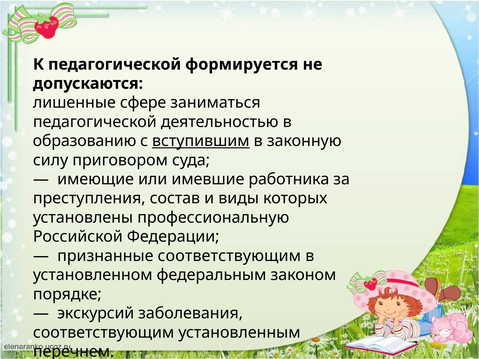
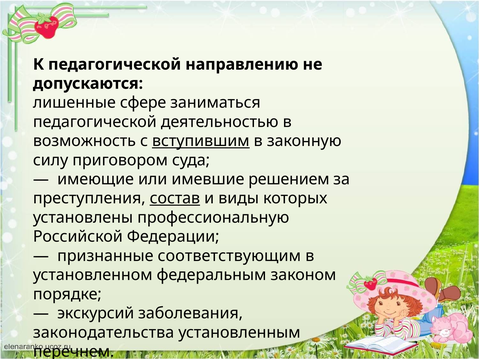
формируется: формируется -> направлению
образованию: образованию -> возможность
работника: работника -> решением
состав underline: none -> present
соответствующим at (104, 333): соответствующим -> законодательства
